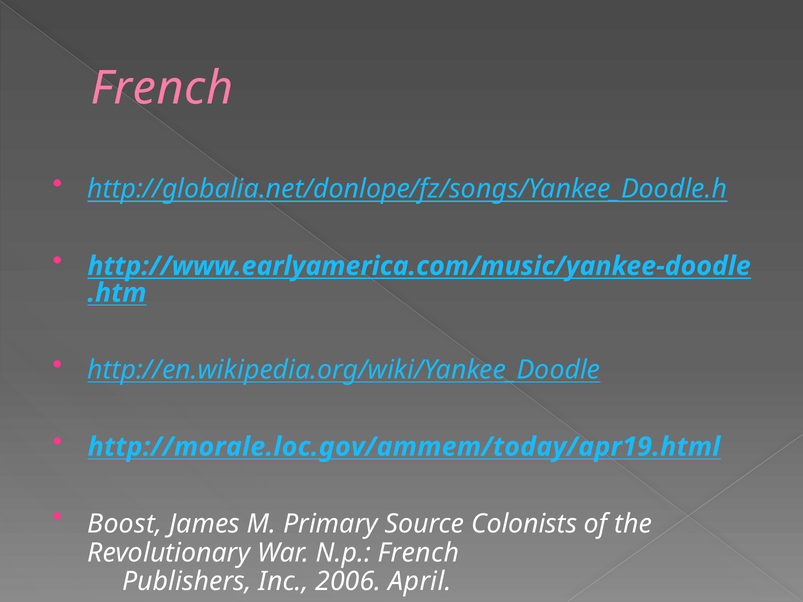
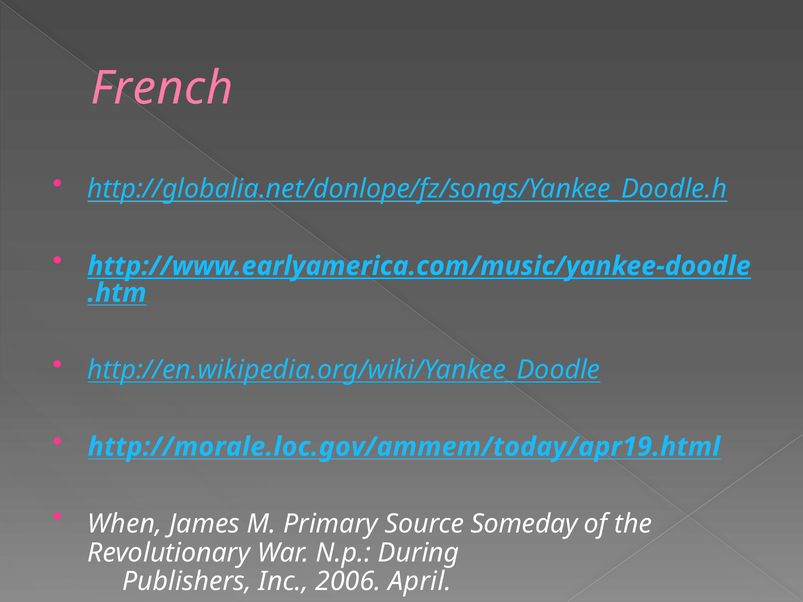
Boost: Boost -> When
Colonists: Colonists -> Someday
N.p French: French -> During
